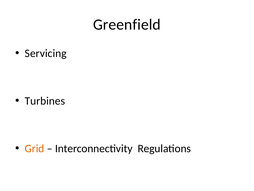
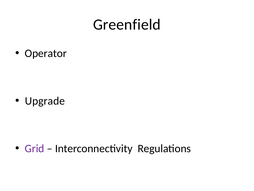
Servicing: Servicing -> Operator
Turbines: Turbines -> Upgrade
Grid colour: orange -> purple
